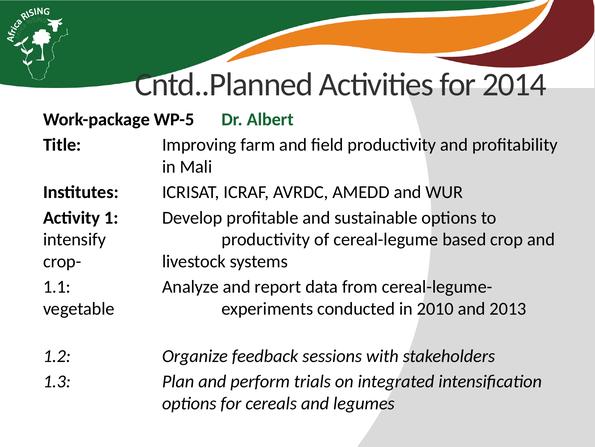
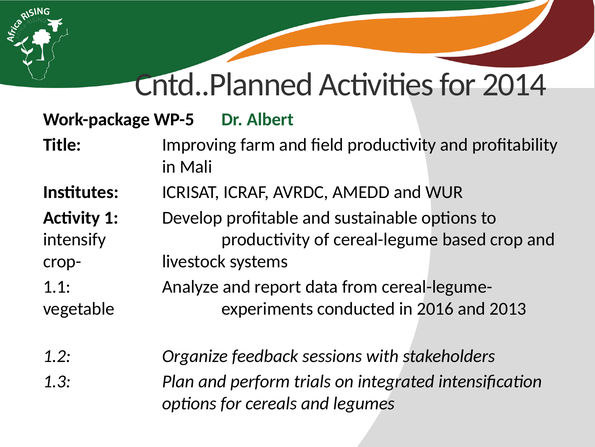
2010: 2010 -> 2016
